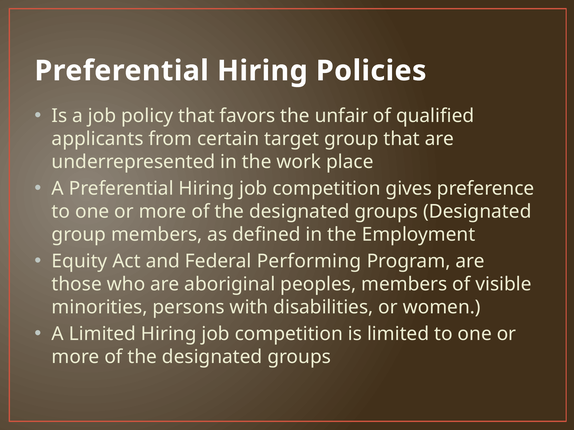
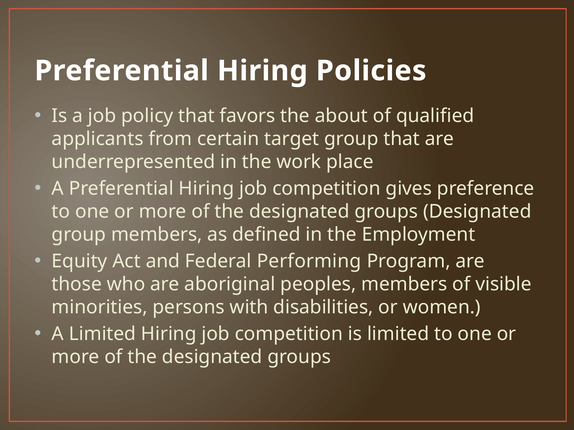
unfair: unfair -> about
